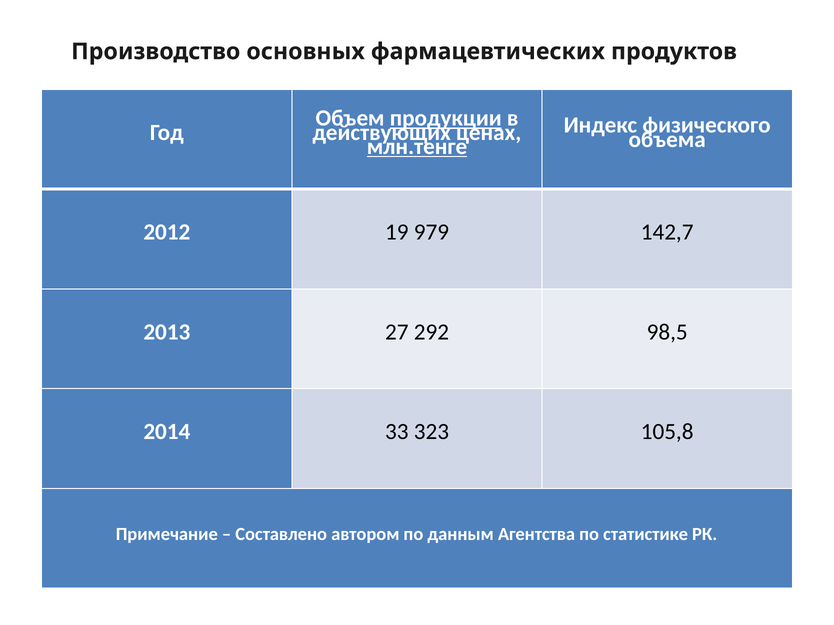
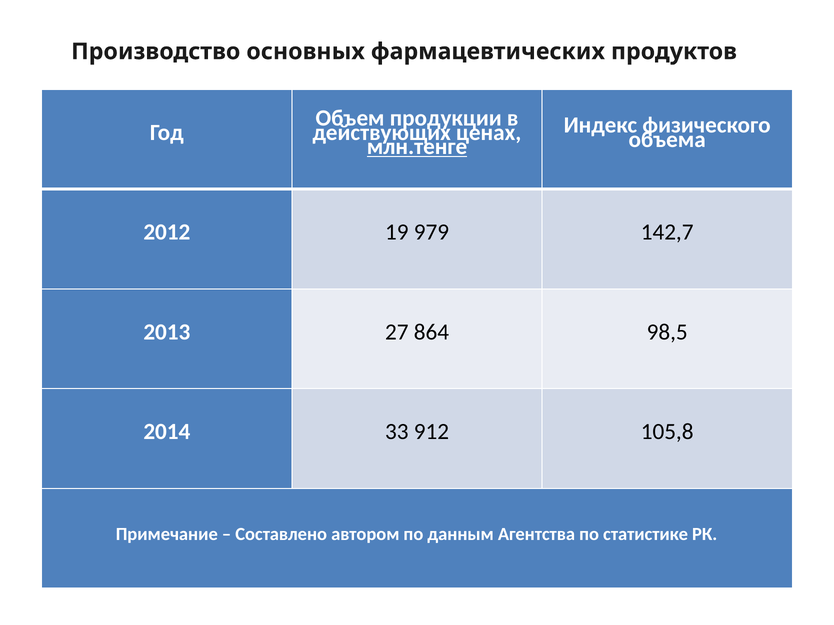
продукции underline: present -> none
292: 292 -> 864
323: 323 -> 912
